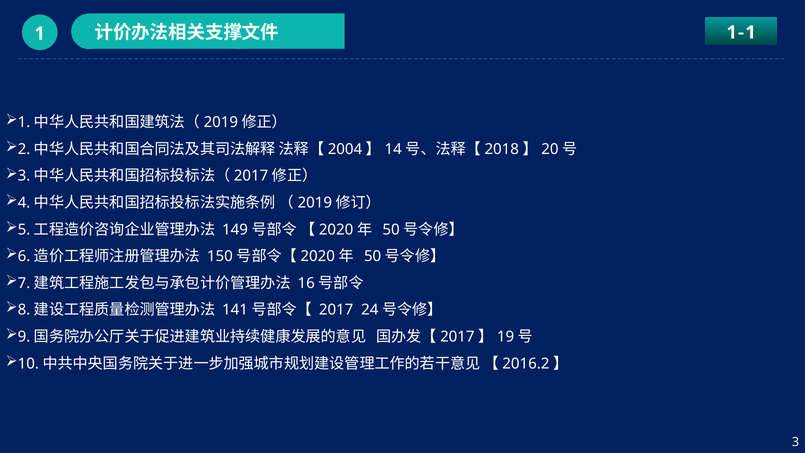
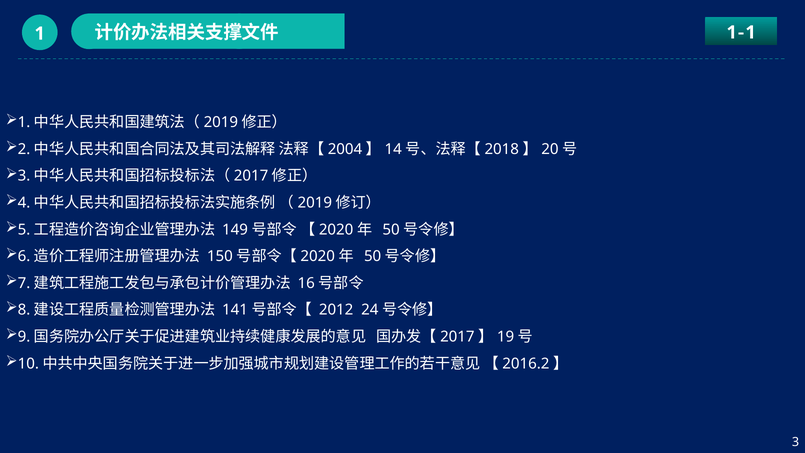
2017: 2017 -> 2012
